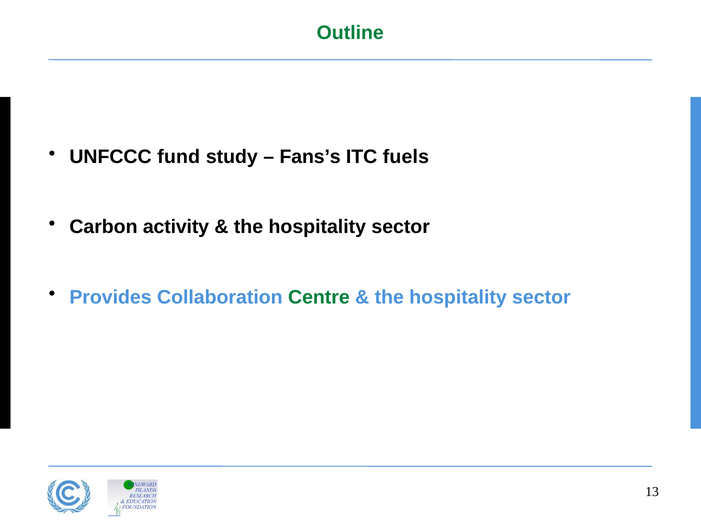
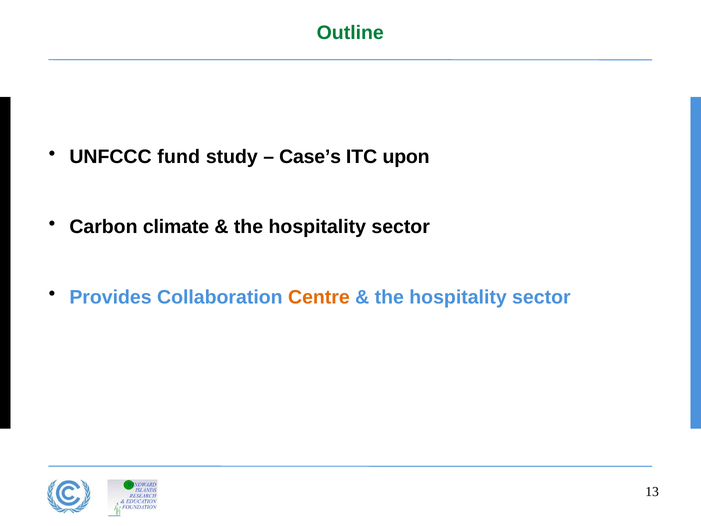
Fans’s: Fans’s -> Case’s
fuels: fuels -> upon
activity: activity -> climate
Centre colour: green -> orange
